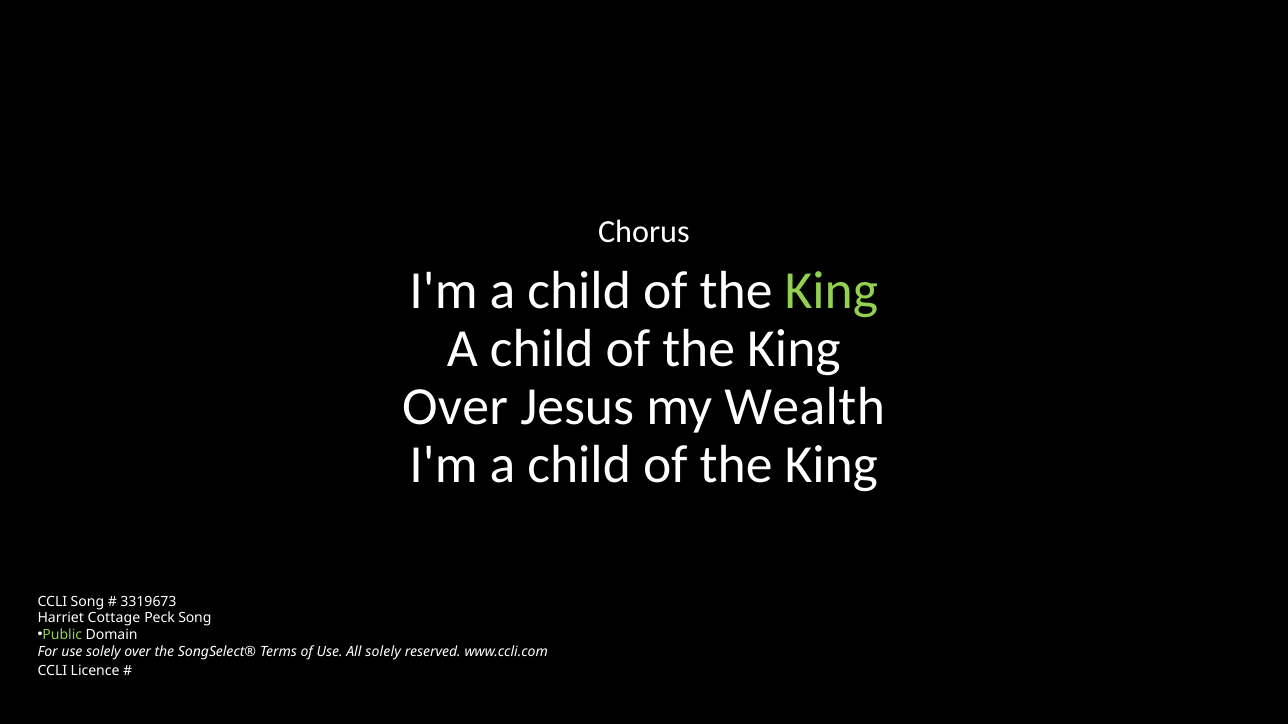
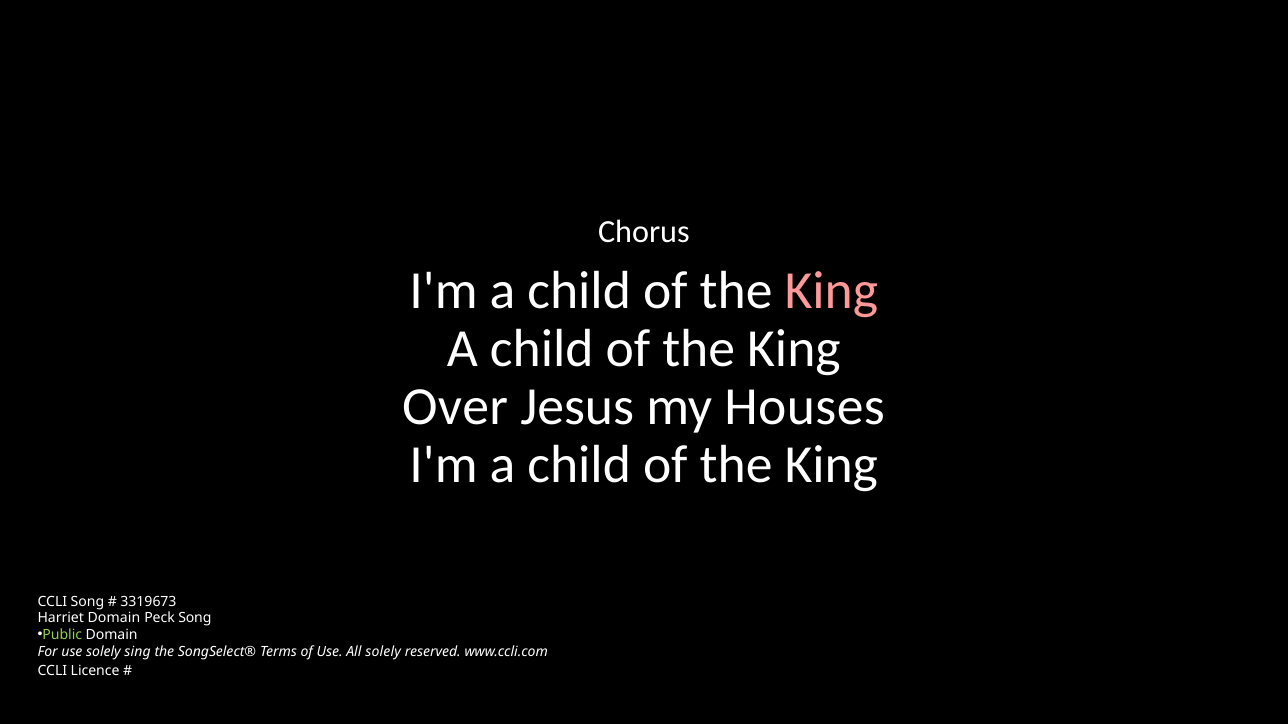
King at (831, 291) colour: light green -> pink
Wealth: Wealth -> Houses
Harriet Cottage: Cottage -> Domain
solely over: over -> sing
